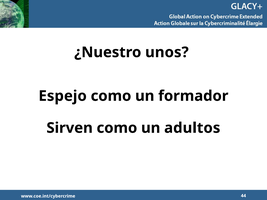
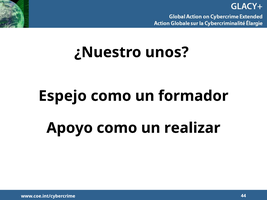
Sirven: Sirven -> Apoyo
adultos: adultos -> realizar
